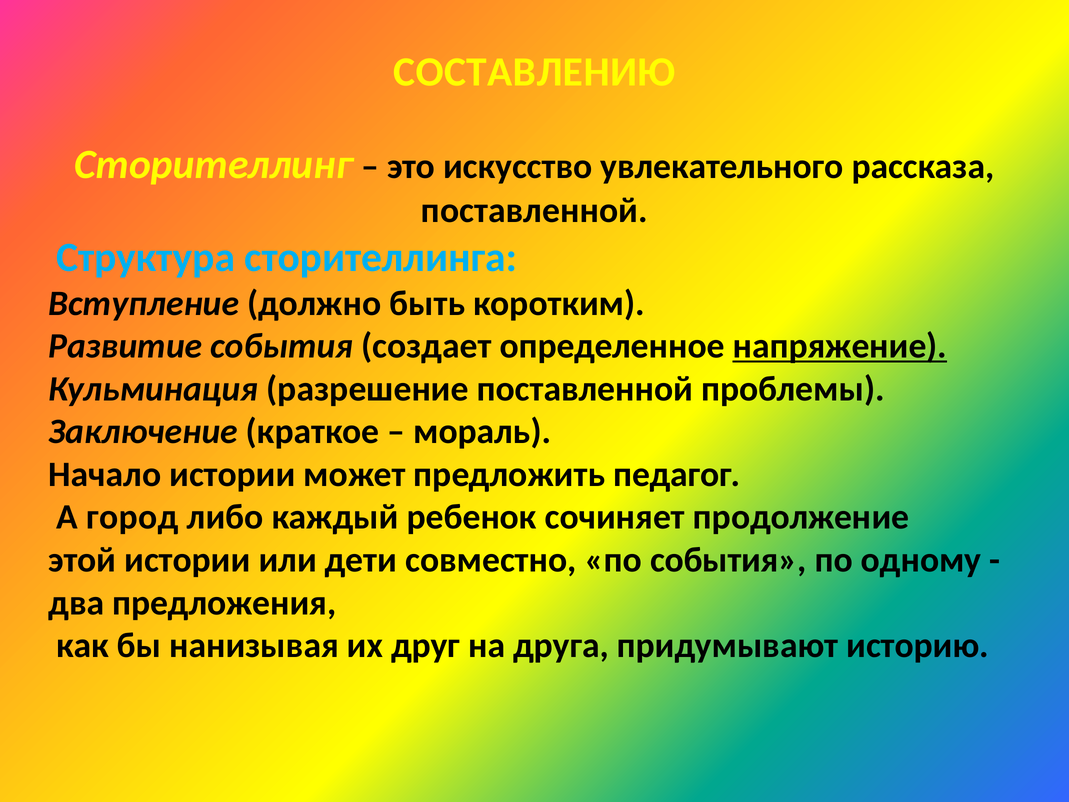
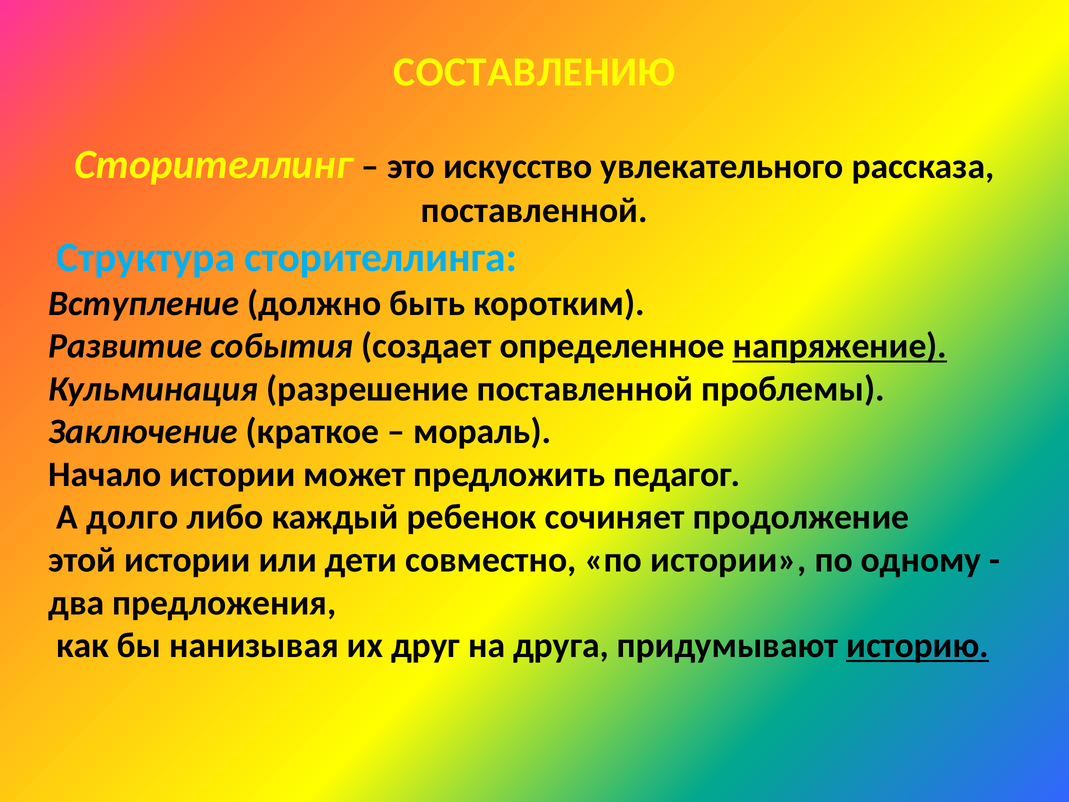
город: город -> долго
по события: события -> истории
историю underline: none -> present
